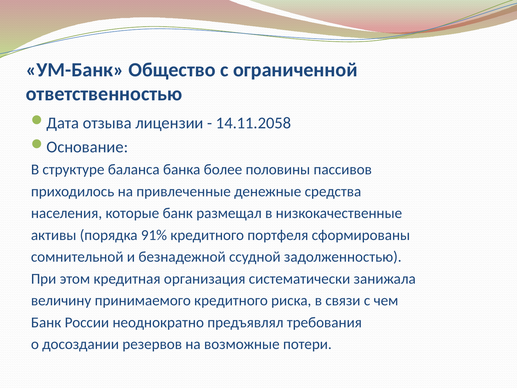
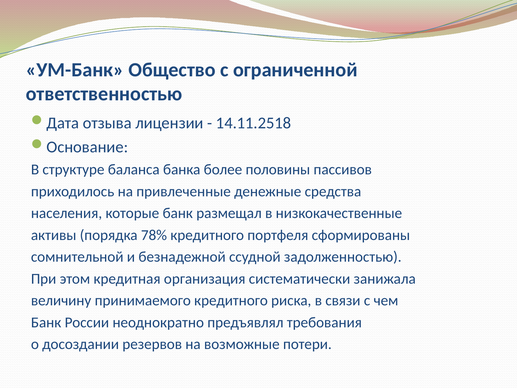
14.11.2058: 14.11.2058 -> 14.11.2518
91%: 91% -> 78%
